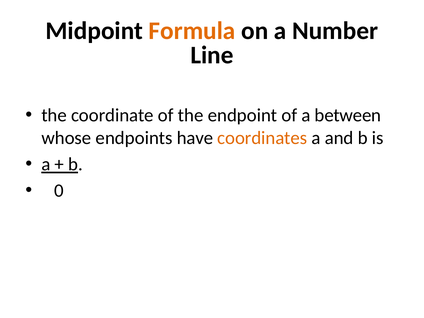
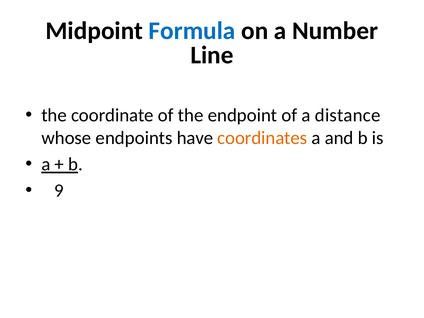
Formula colour: orange -> blue
between: between -> distance
0: 0 -> 9
